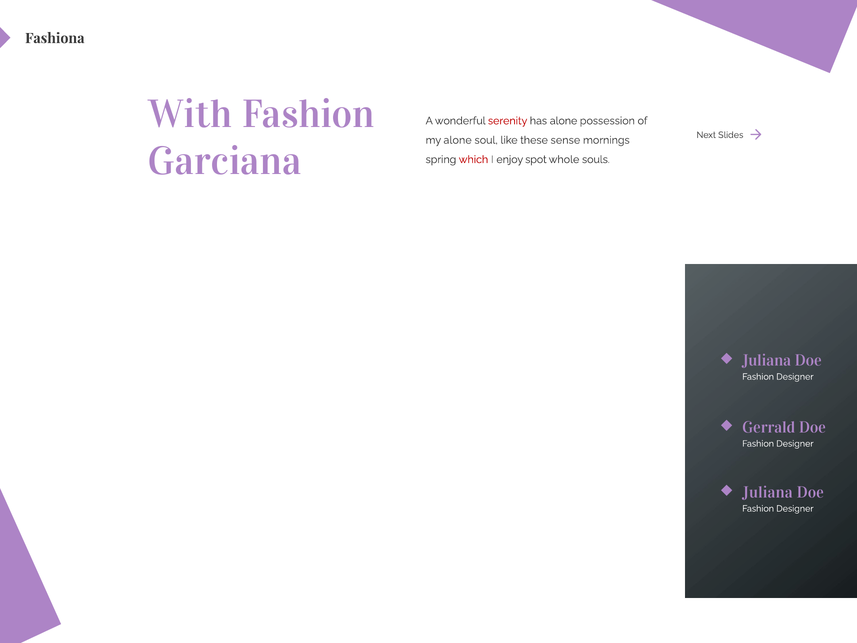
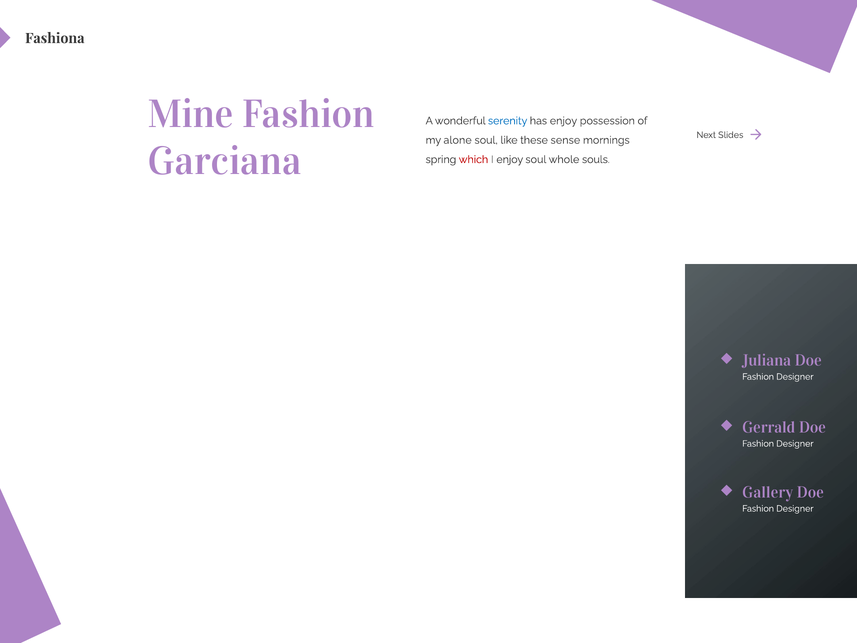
With: With -> Mine
serenity colour: red -> blue
has alone: alone -> enjoy
enjoy spot: spot -> soul
Juliana at (768, 492): Juliana -> Gallery
